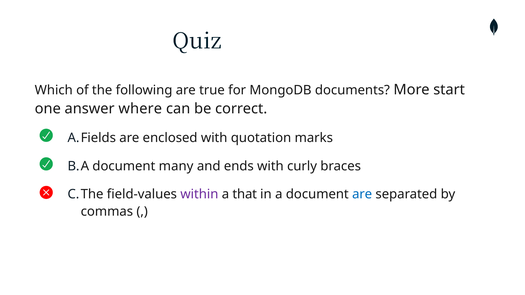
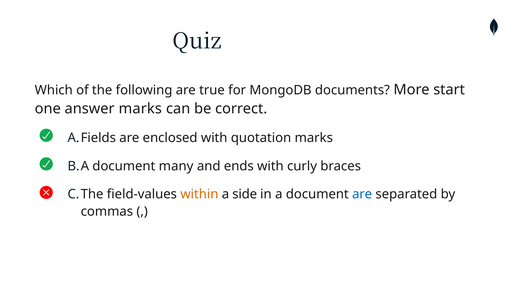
answer where: where -> marks
within colour: purple -> orange
that: that -> side
